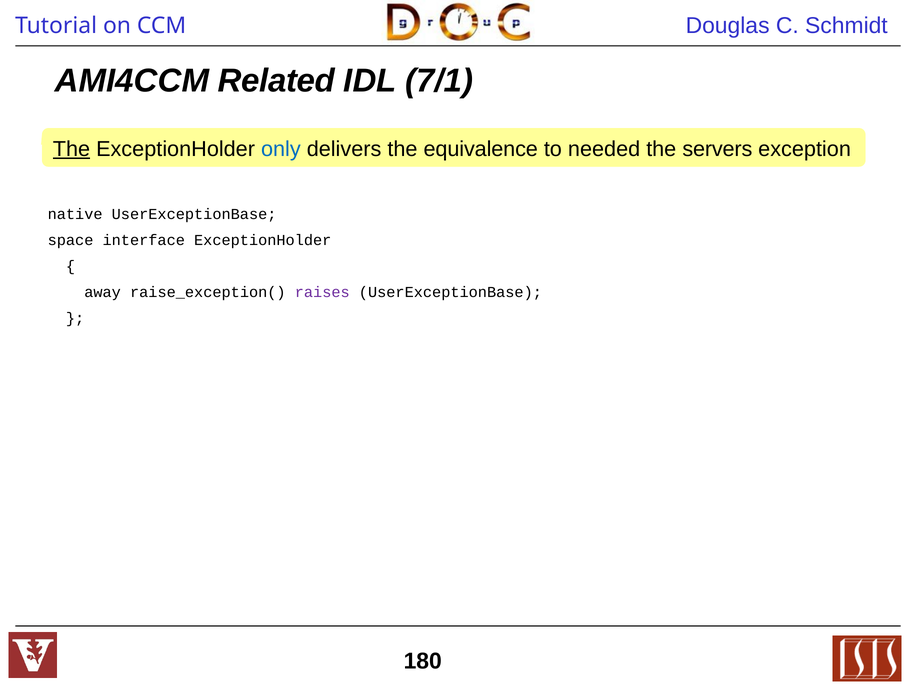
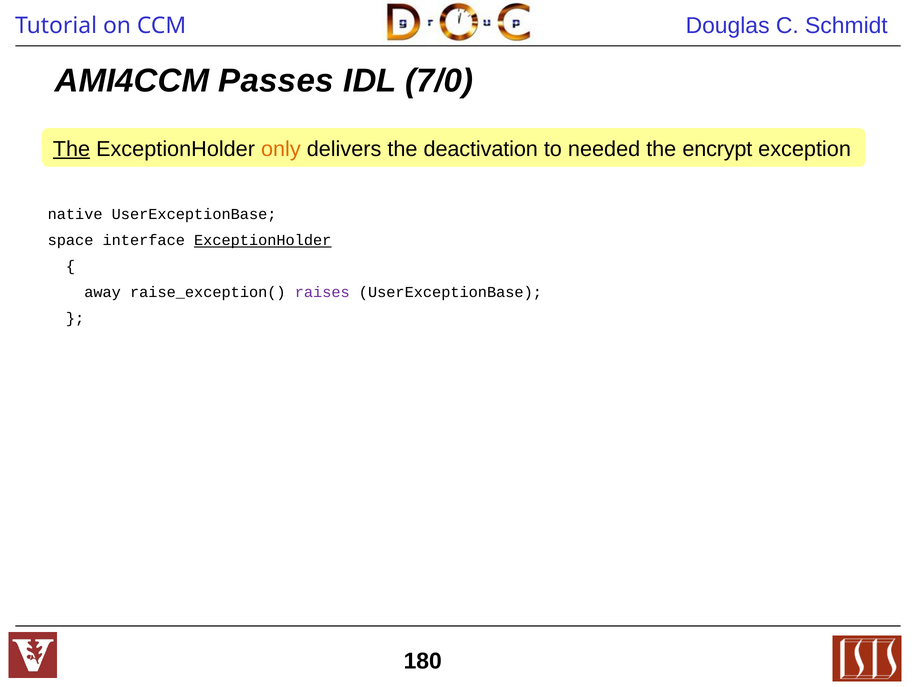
Related: Related -> Passes
7/1: 7/1 -> 7/0
only colour: blue -> orange
equivalence: equivalence -> deactivation
servers: servers -> encrypt
ExceptionHolder at (263, 240) underline: none -> present
